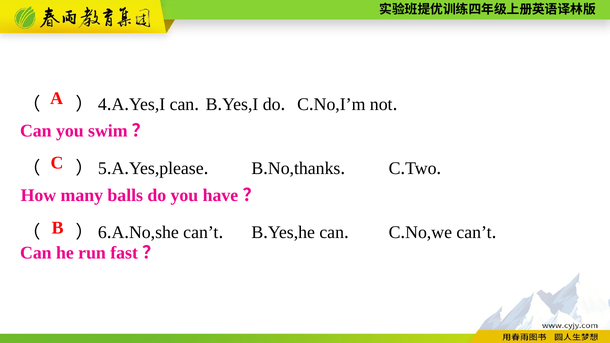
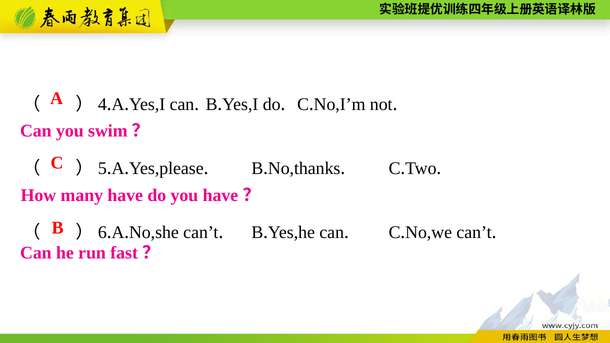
many balls: balls -> have
